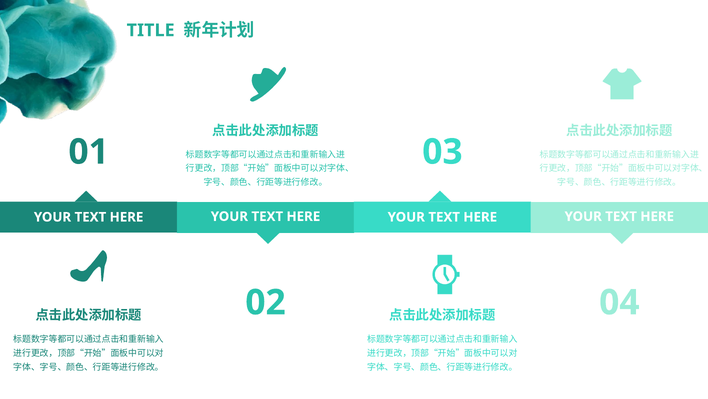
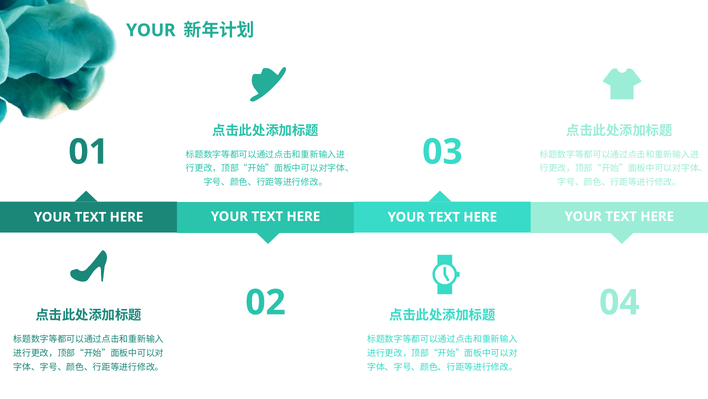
TITLE at (151, 30): TITLE -> YOUR
